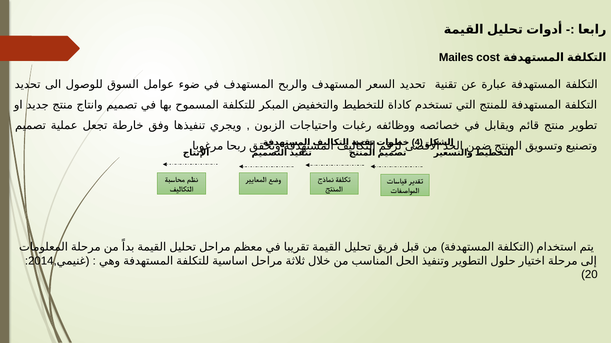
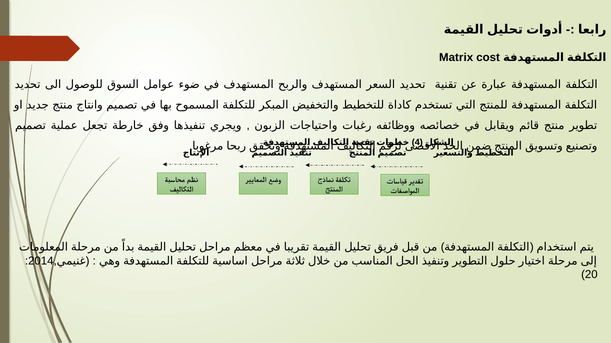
Mailes: Mailes -> Matrix
